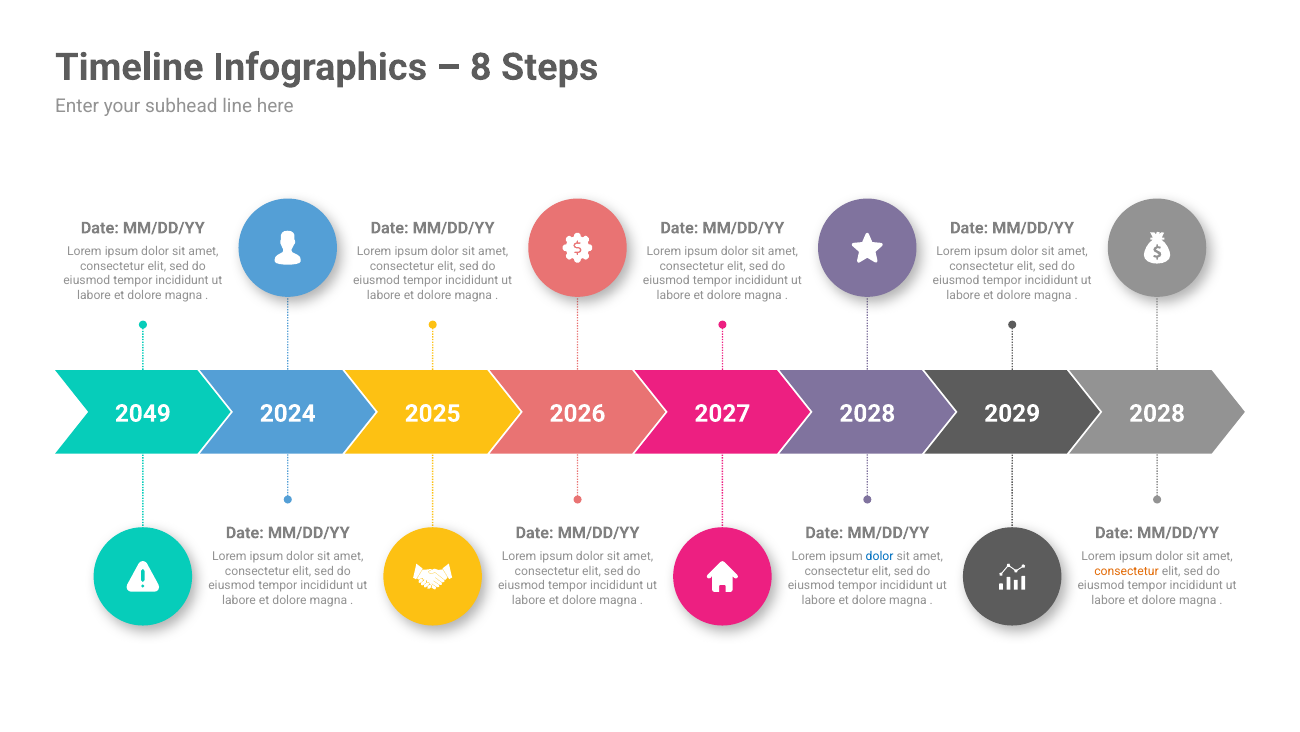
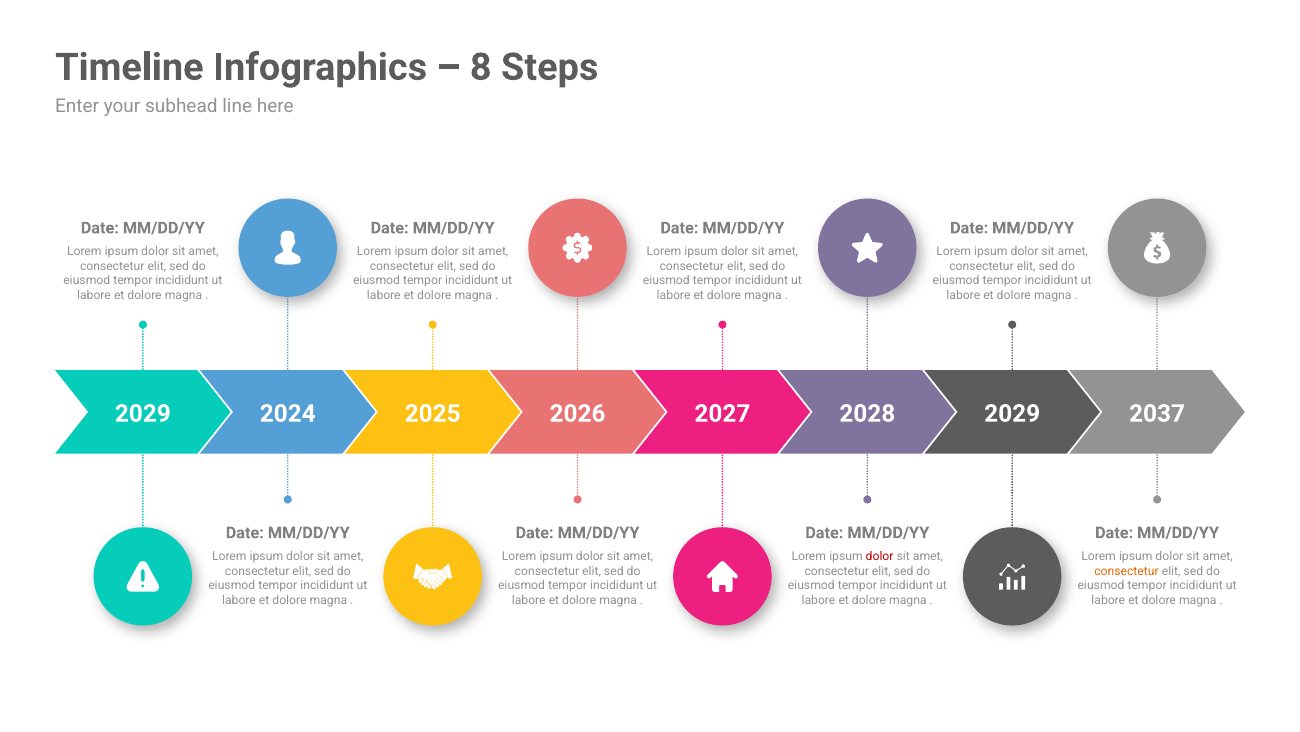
2049 at (143, 413): 2049 -> 2029
2029 2028: 2028 -> 2037
dolor at (880, 556) colour: blue -> red
